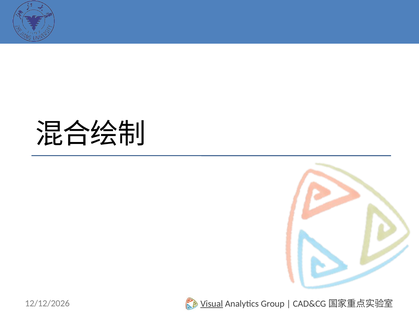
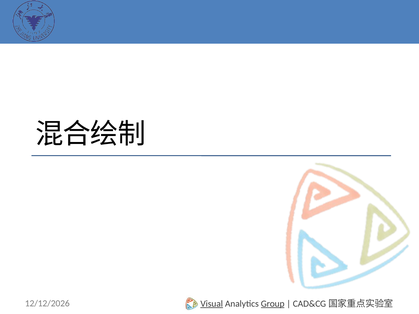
Group underline: none -> present
